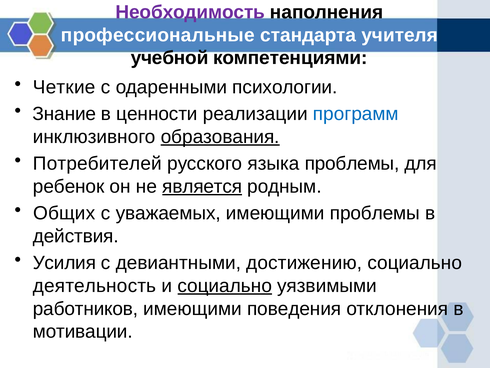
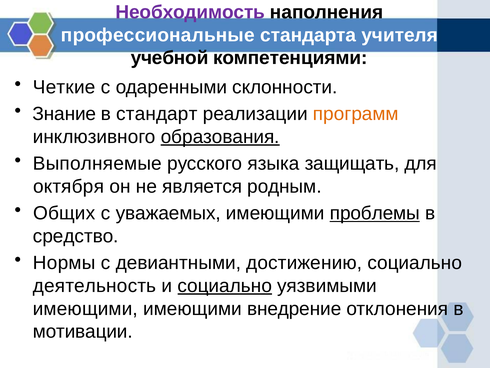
психологии: психологии -> склонности
ценности: ценности -> стандарт
программ colour: blue -> orange
Потребителей: Потребителей -> Выполняемые
языка проблемы: проблемы -> защищать
ребенок: ребенок -> октября
является underline: present -> none
проблемы at (375, 213) underline: none -> present
действия: действия -> средство
Усилия: Усилия -> Нормы
работников at (86, 308): работников -> имеющими
поведения: поведения -> внедрение
